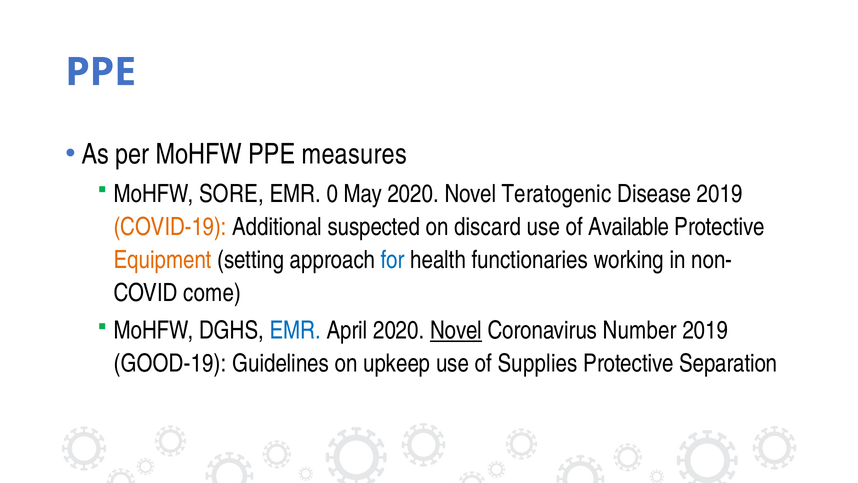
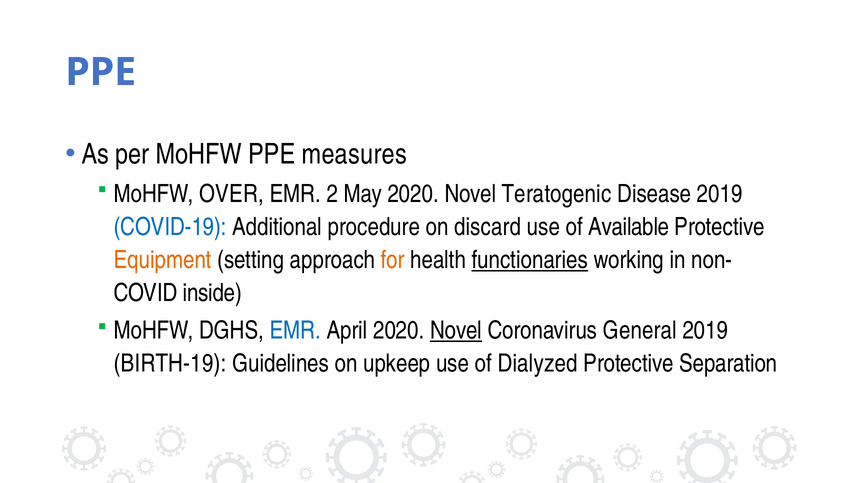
SORE: SORE -> OVER
0: 0 -> 2
COVID-19 colour: orange -> blue
suspected: suspected -> procedure
for colour: blue -> orange
functionaries underline: none -> present
come: come -> inside
Number: Number -> General
GOOD-19: GOOD-19 -> BIRTH-19
Supplies: Supplies -> Dialyzed
